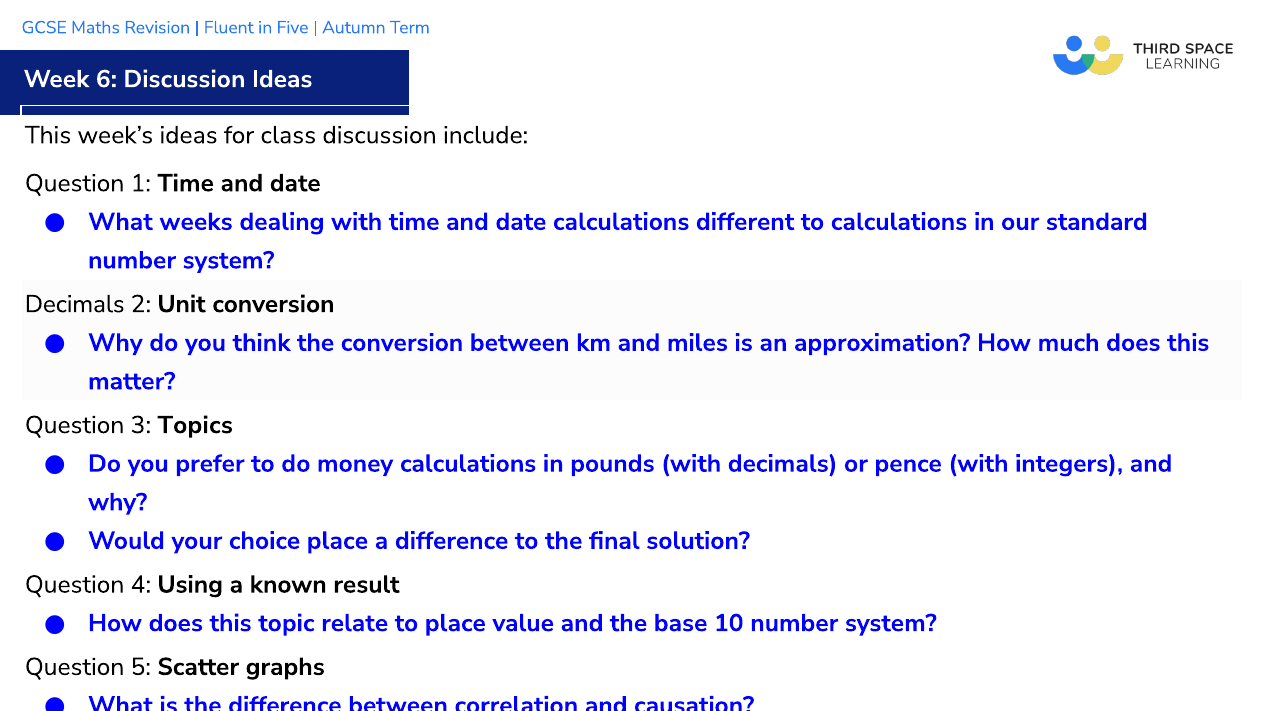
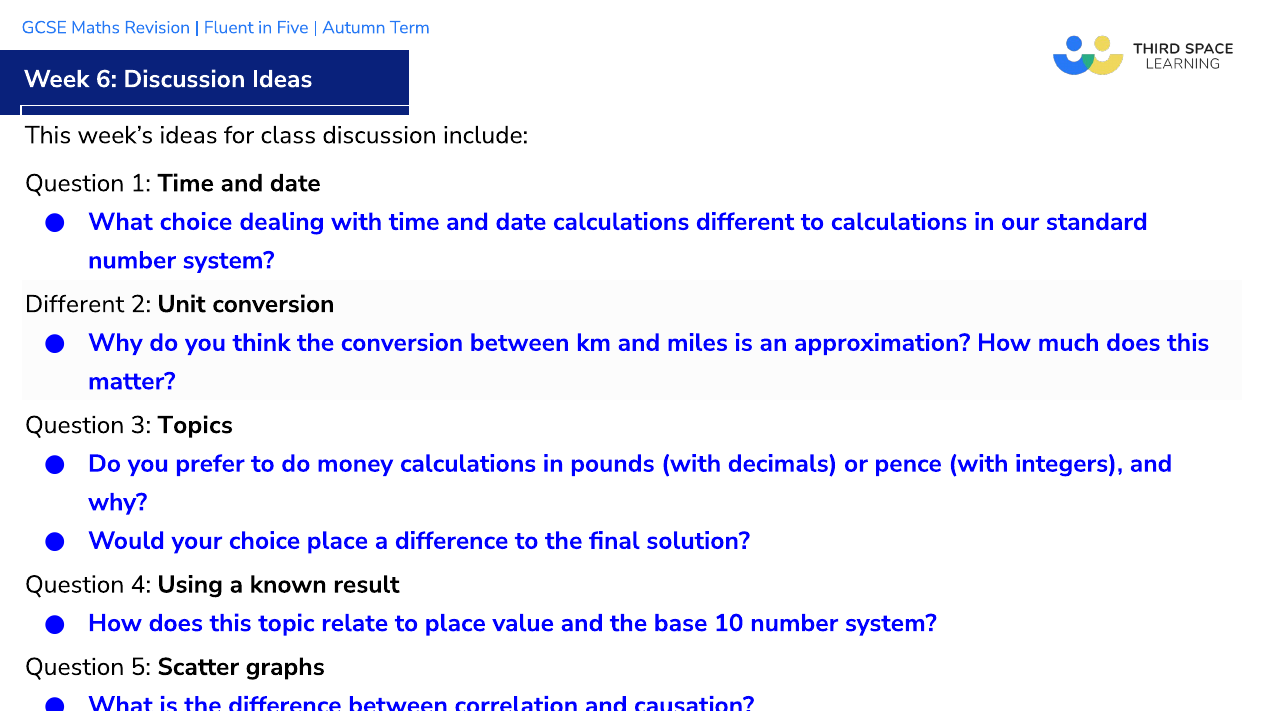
What weeks: weeks -> choice
Decimals at (75, 304): Decimals -> Different
